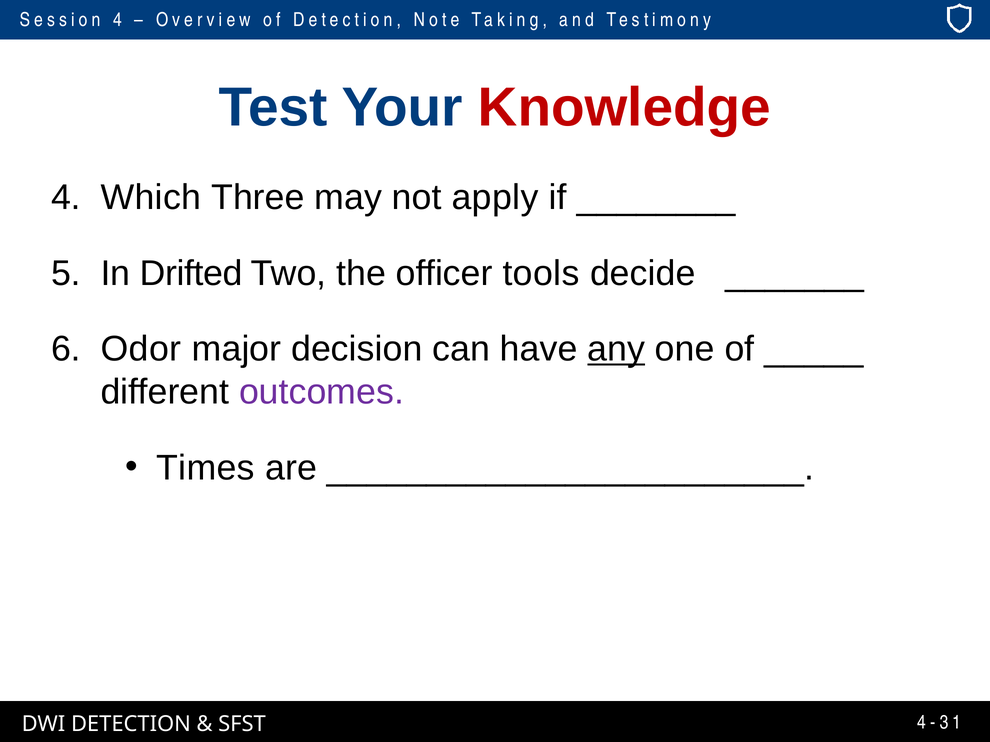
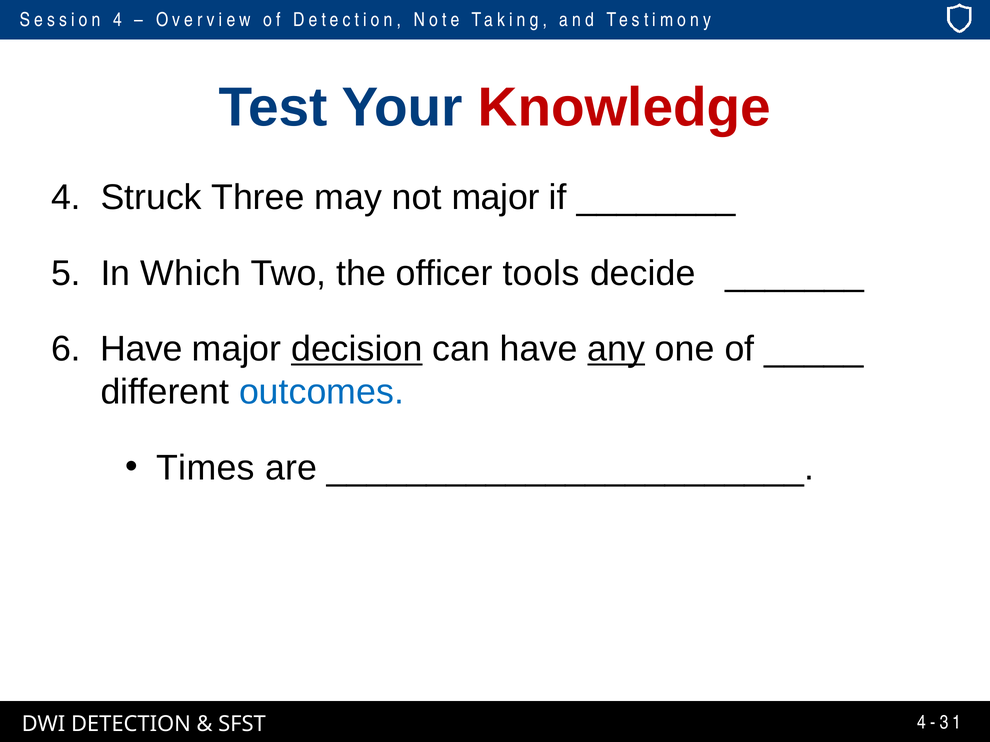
Which: Which -> Struck
not apply: apply -> major
Drifted: Drifted -> Which
Odor at (141, 349): Odor -> Have
decision underline: none -> present
outcomes colour: purple -> blue
